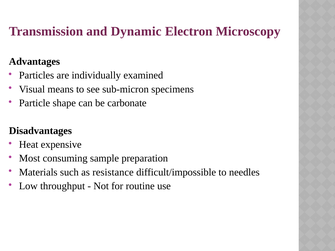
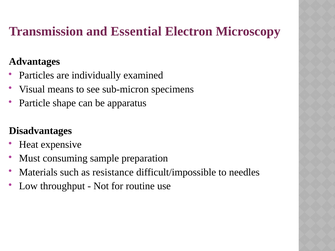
Dynamic: Dynamic -> Essential
carbonate: carbonate -> apparatus
Most: Most -> Must
